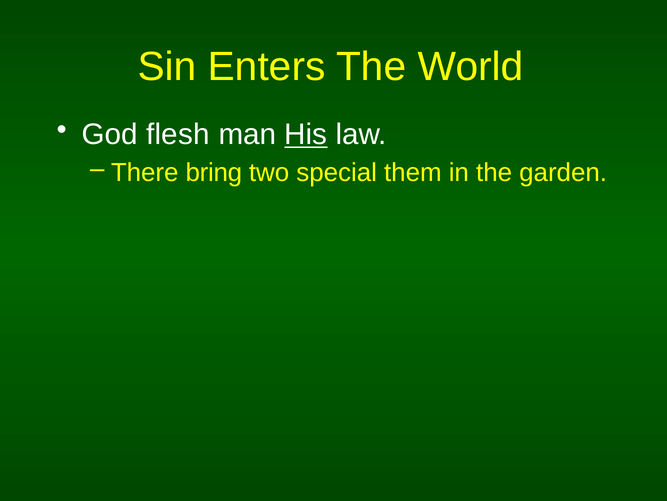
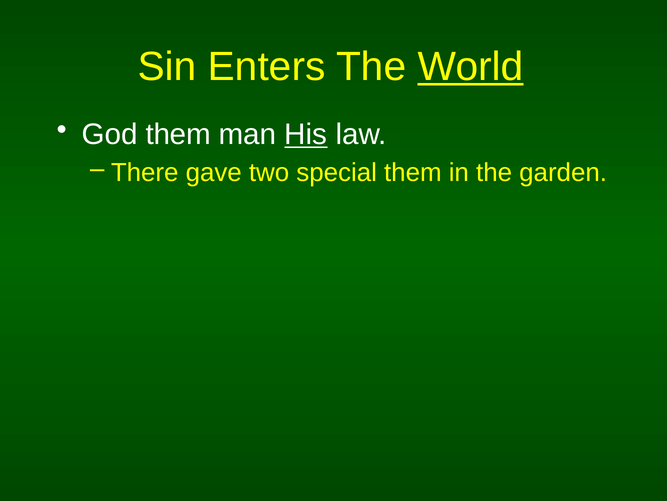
World underline: none -> present
God flesh: flesh -> them
bring: bring -> gave
